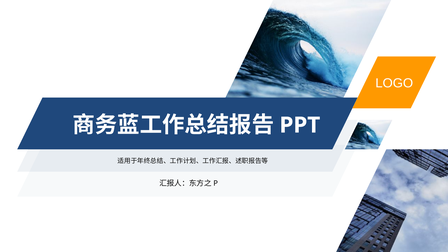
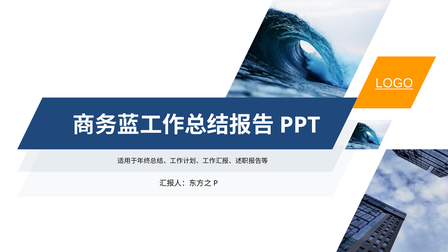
LOGO underline: none -> present
